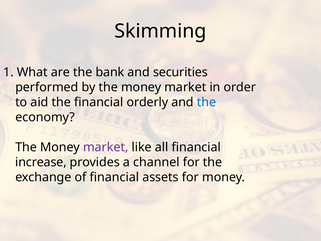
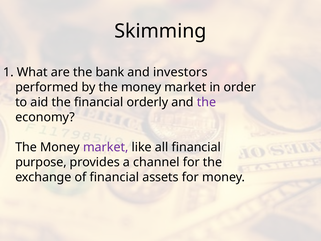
securities: securities -> investors
the at (207, 102) colour: blue -> purple
increase: increase -> purpose
